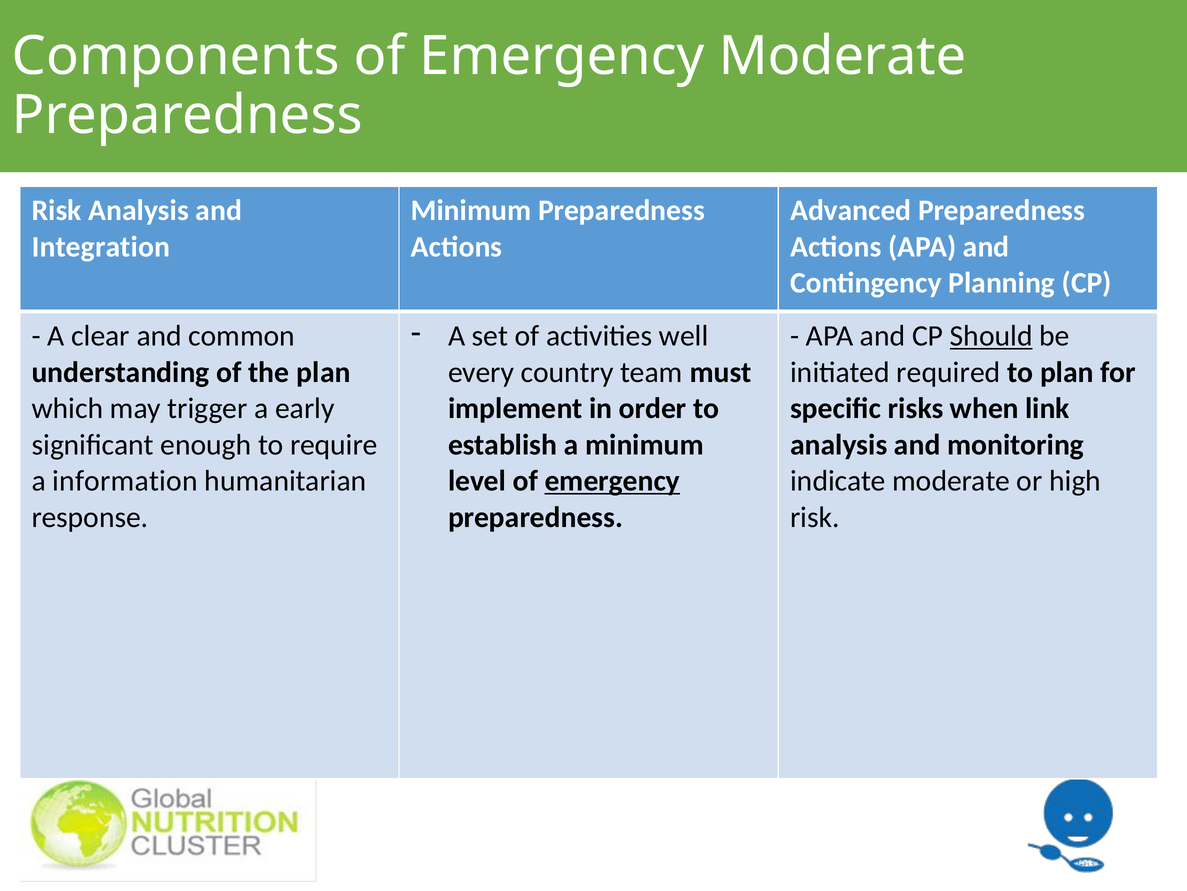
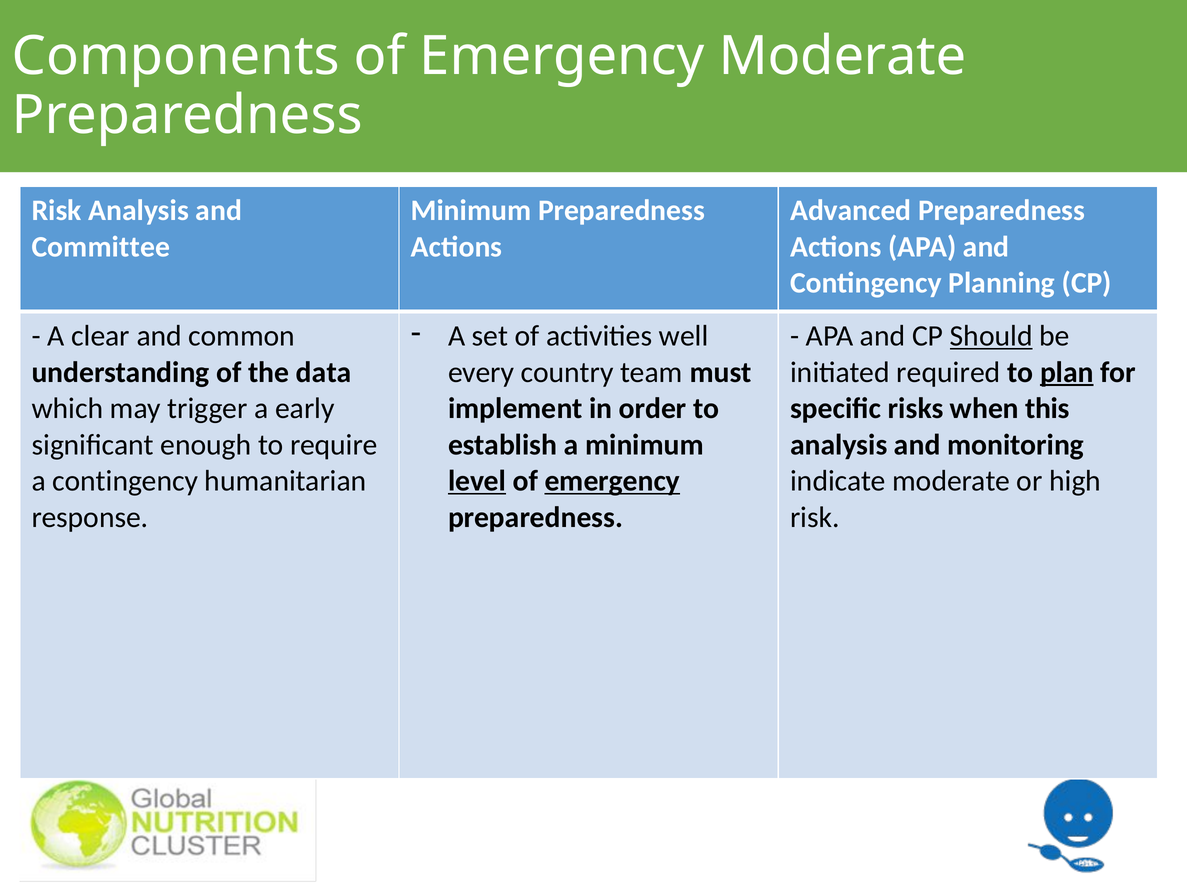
Integration: Integration -> Committee
the plan: plan -> data
plan at (1067, 372) underline: none -> present
link: link -> this
a information: information -> contingency
level underline: none -> present
